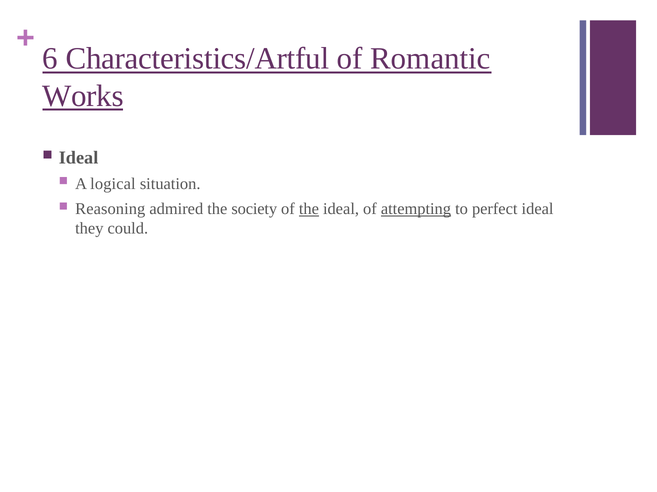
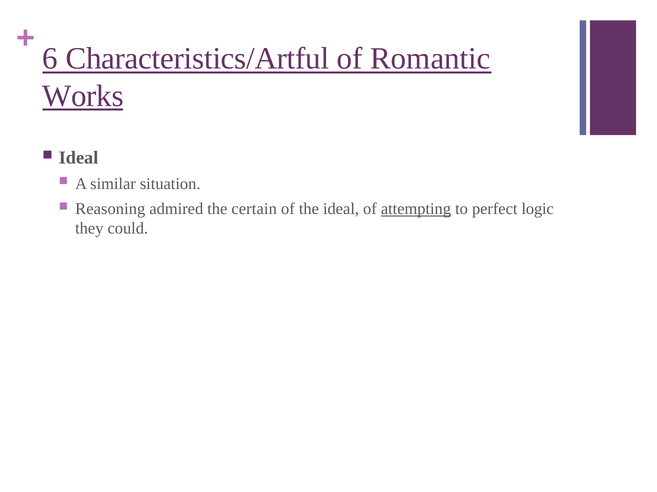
logical: logical -> similar
society: society -> certain
the at (309, 209) underline: present -> none
perfect ideal: ideal -> logic
